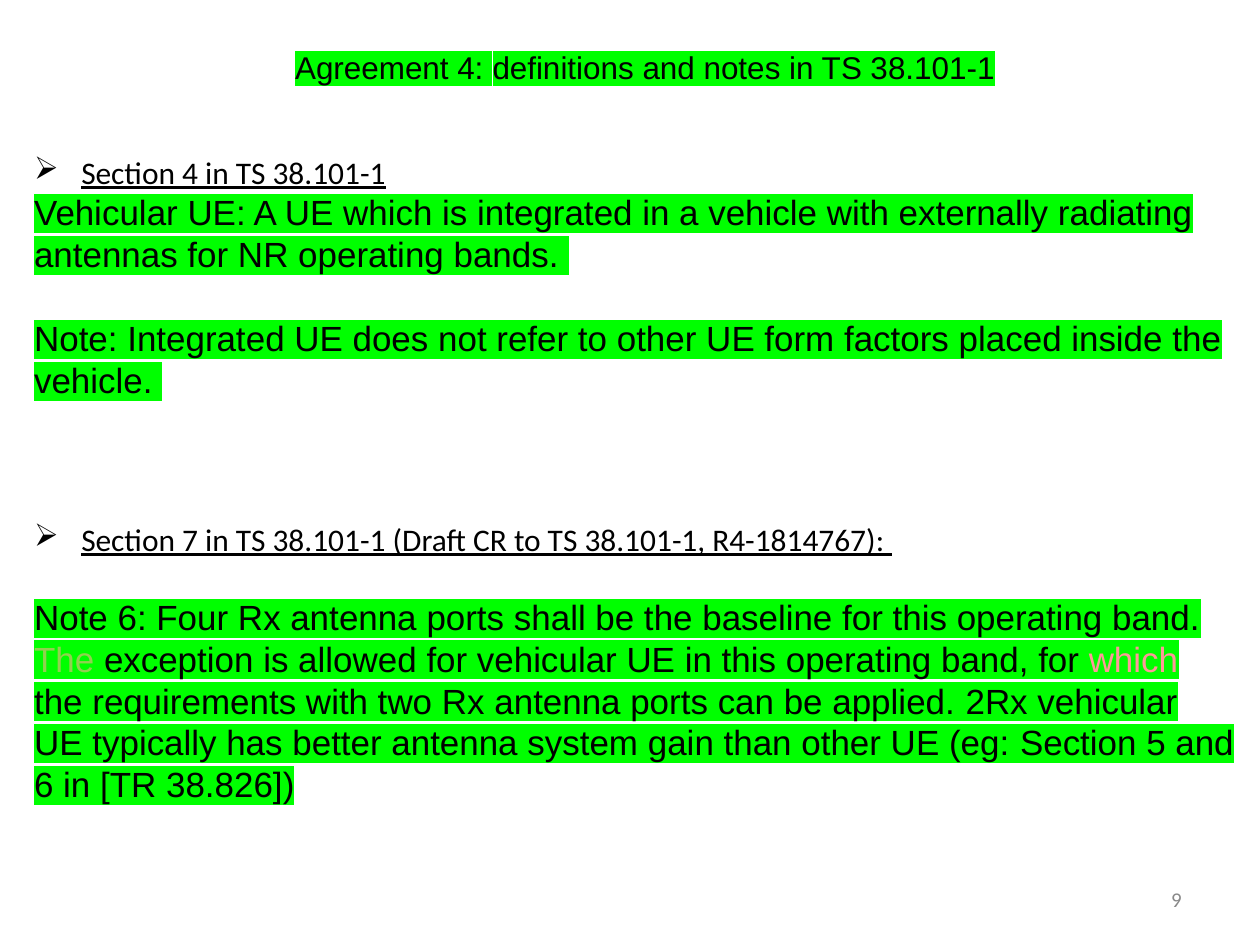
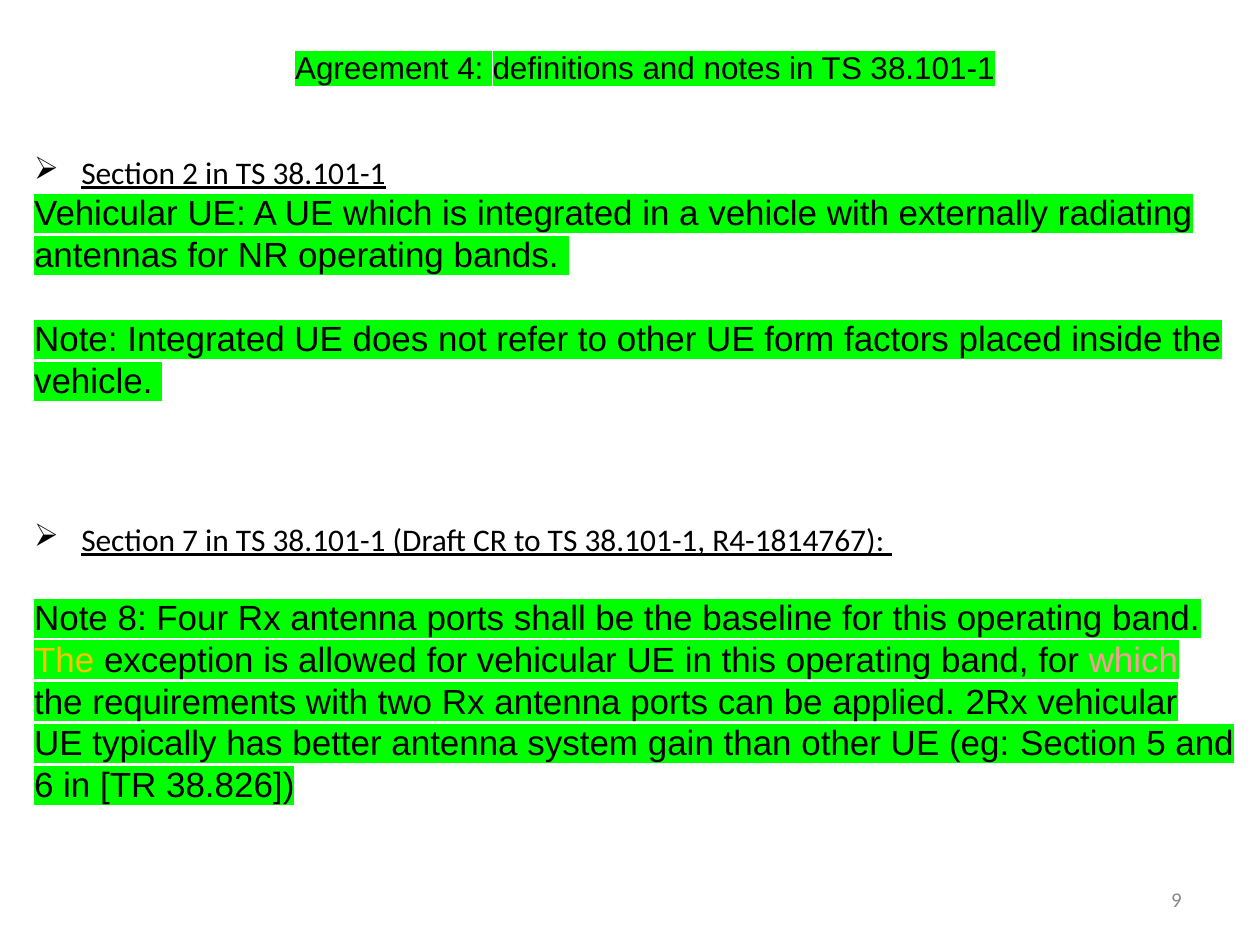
Section 4: 4 -> 2
Note 6: 6 -> 8
The at (64, 660) colour: light green -> yellow
